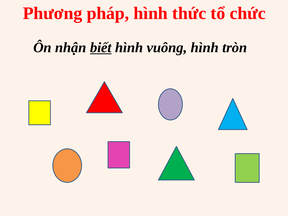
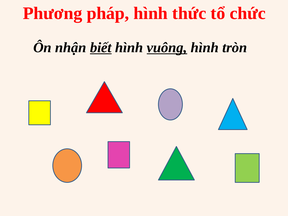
vuông underline: none -> present
